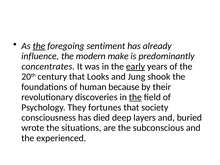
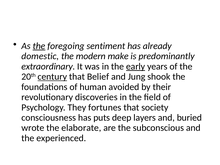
influence: influence -> domestic
concentrates: concentrates -> extraordinary
century underline: none -> present
Looks: Looks -> Belief
because: because -> avoided
the at (135, 97) underline: present -> none
died: died -> puts
situations: situations -> elaborate
